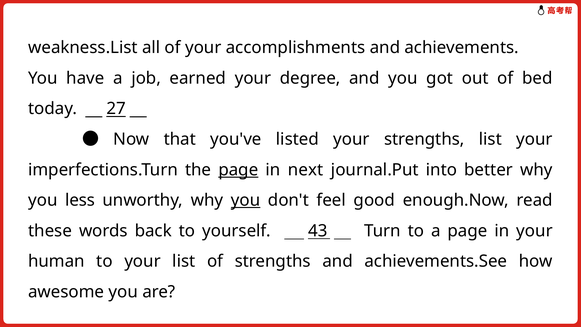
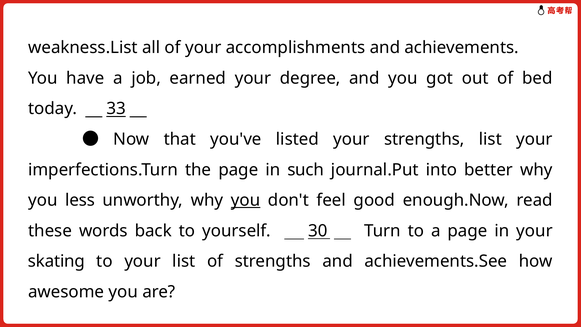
27: 27 -> 33
page at (238, 170) underline: present -> none
next: next -> such
43: 43 -> 30
human: human -> skating
